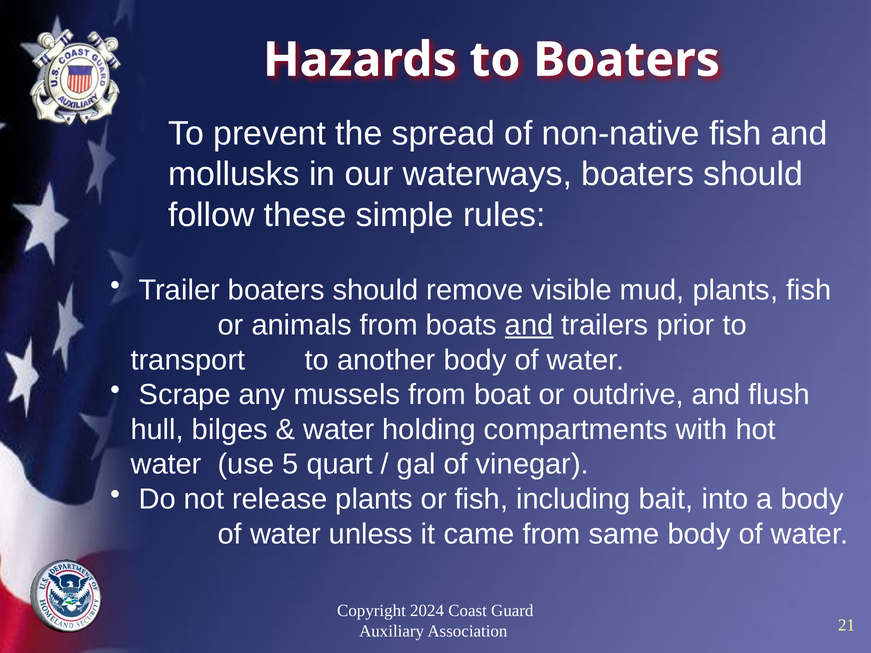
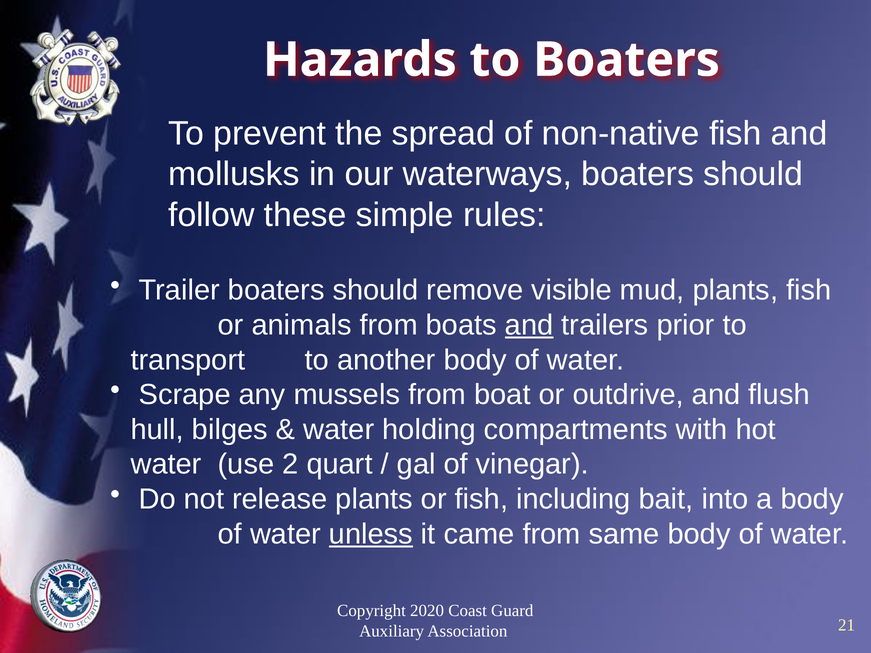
5: 5 -> 2
unless underline: none -> present
2024: 2024 -> 2020
